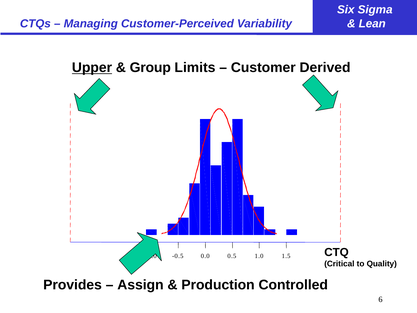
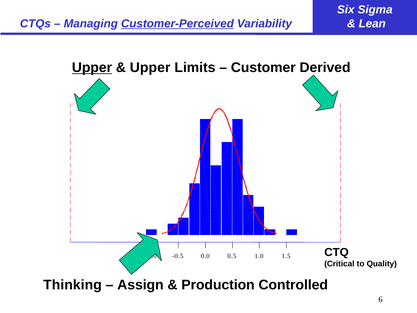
Customer-Perceived underline: none -> present
Group at (150, 68): Group -> Upper
Provides: Provides -> Thinking
